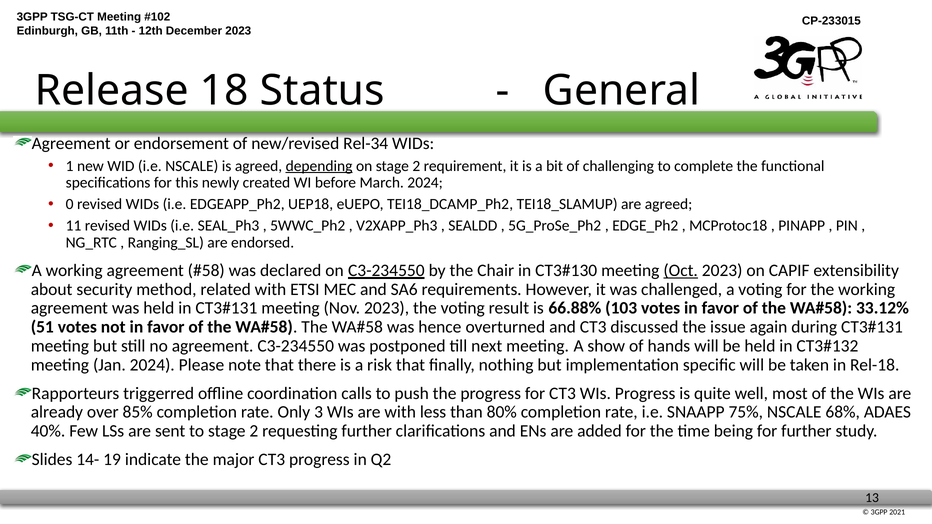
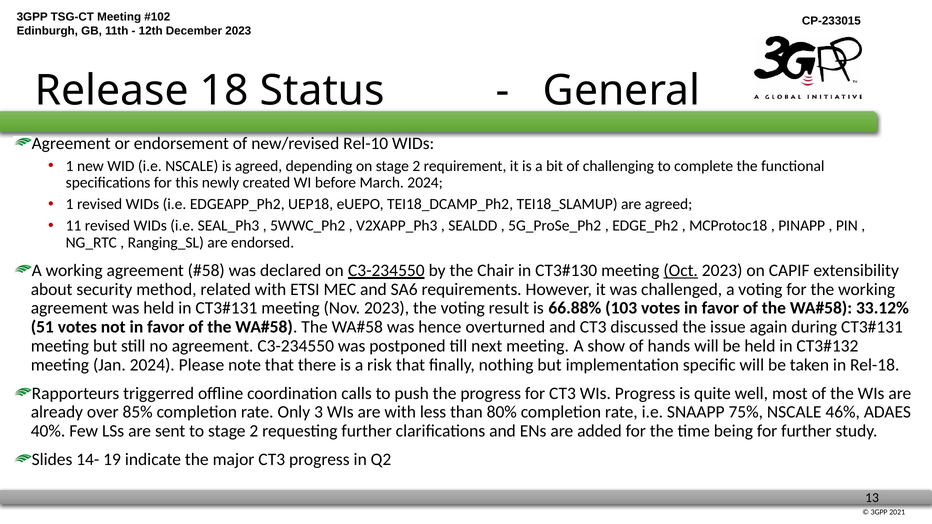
Rel-34: Rel-34 -> Rel-10
depending underline: present -> none
0 at (70, 204): 0 -> 1
68%: 68% -> 46%
